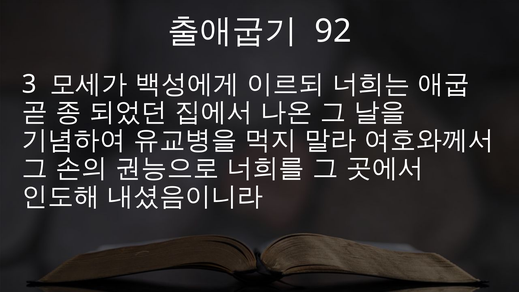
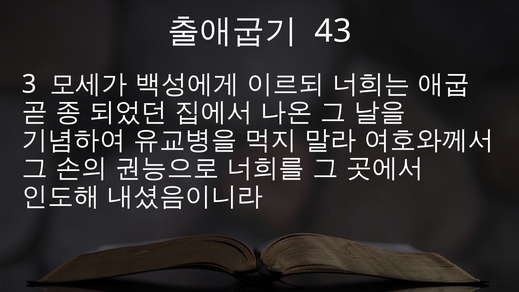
92: 92 -> 43
